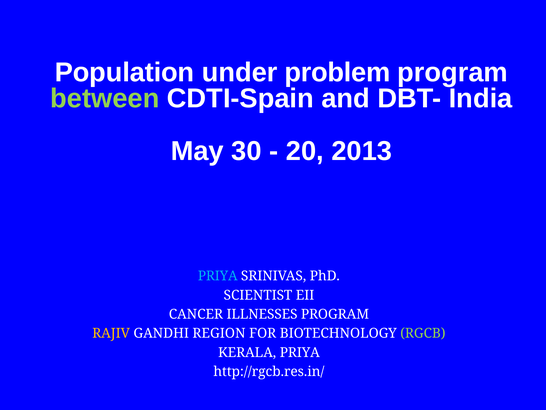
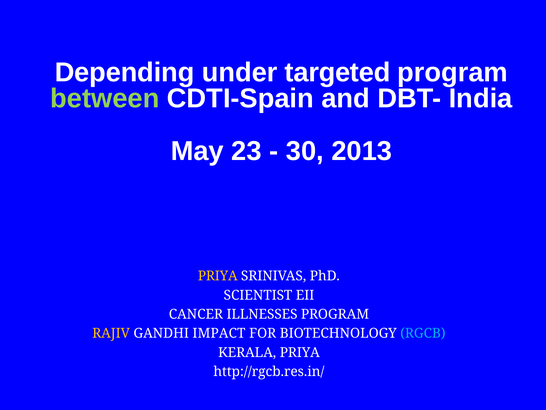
Population: Population -> Depending
problem: problem -> targeted
30: 30 -> 23
20: 20 -> 30
PRIYA at (218, 276) colour: light blue -> yellow
REGION: REGION -> IMPACT
RGCB colour: light green -> light blue
